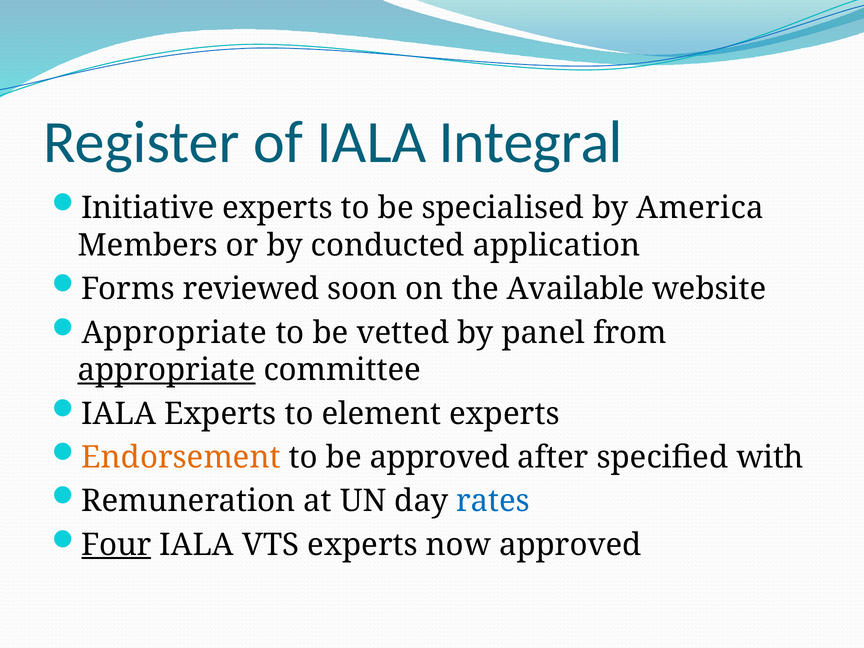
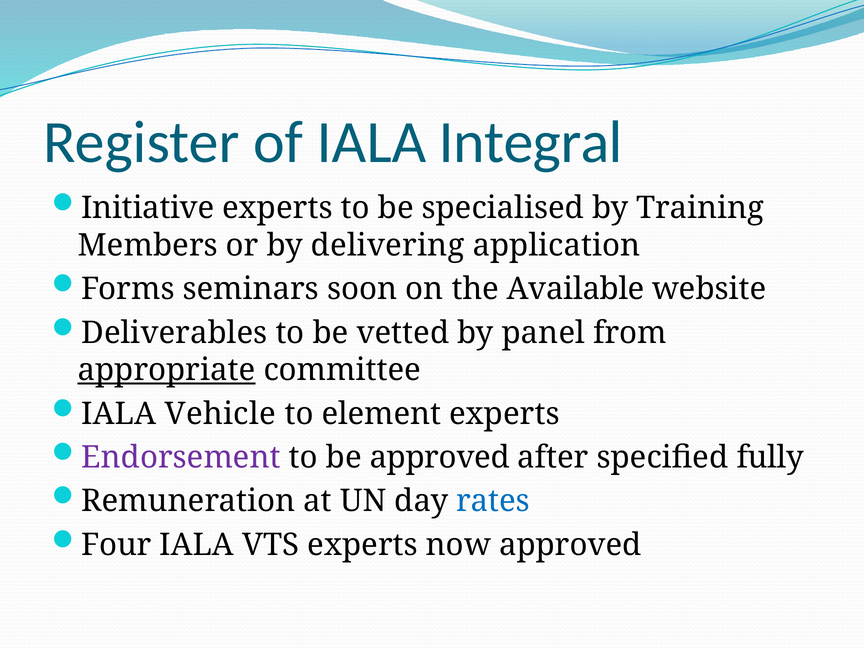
America: America -> Training
conducted: conducted -> delivering
reviewed: reviewed -> seminars
Appropriate at (174, 333): Appropriate -> Deliverables
IALA Experts: Experts -> Vehicle
Endorsement colour: orange -> purple
with: with -> fully
Four underline: present -> none
